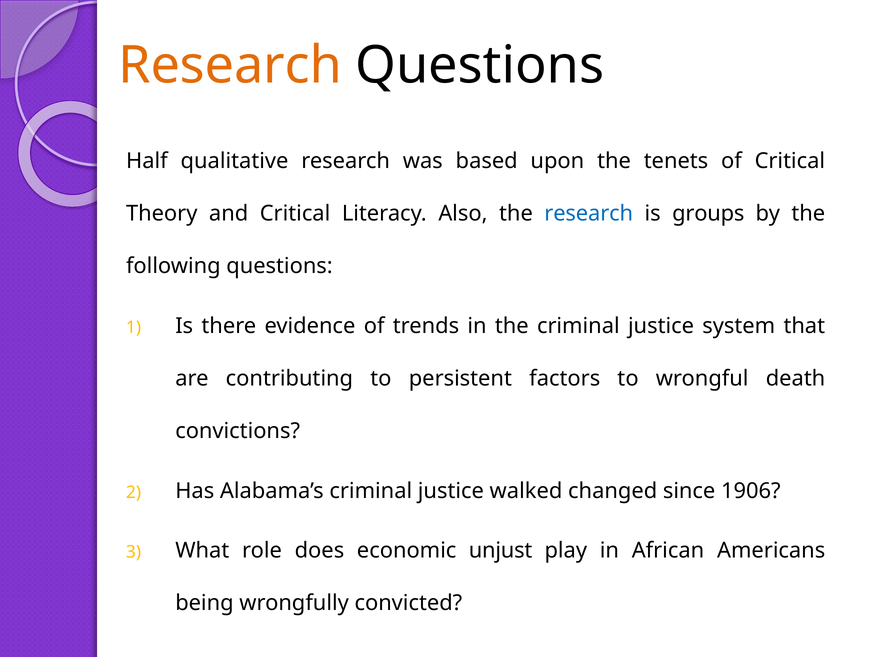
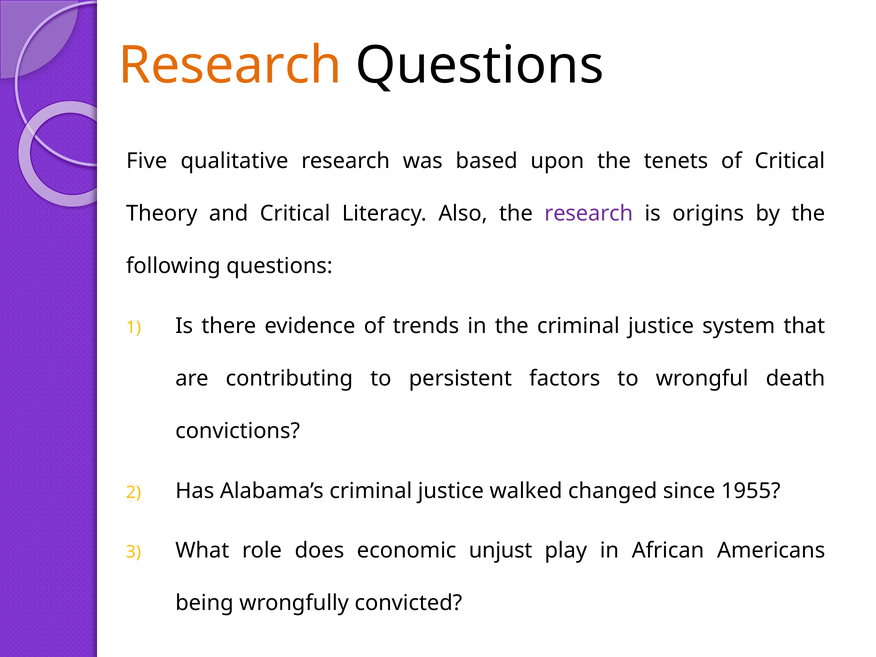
Half: Half -> Five
research at (589, 213) colour: blue -> purple
groups: groups -> origins
1906: 1906 -> 1955
